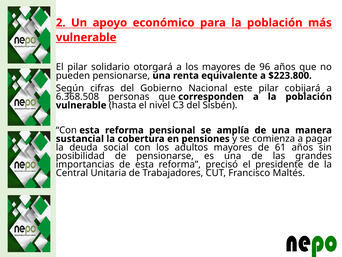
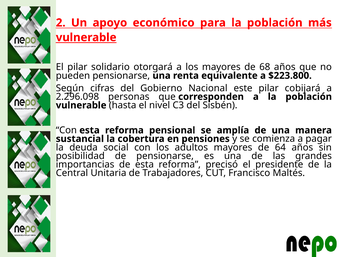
96: 96 -> 68
6.368.508: 6.368.508 -> 2.296.098
61: 61 -> 64
